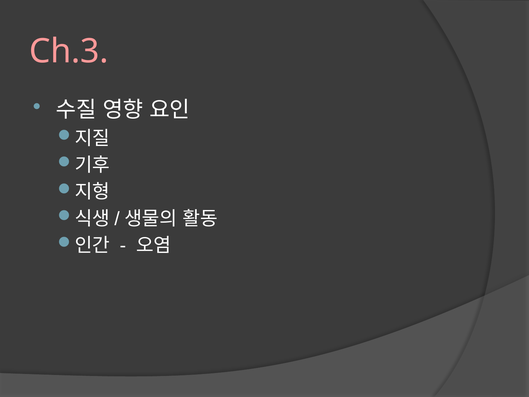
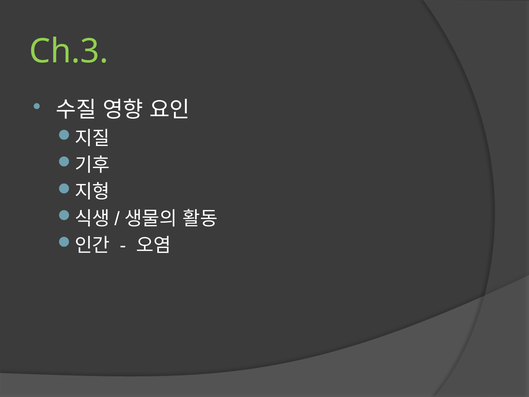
Ch.3 colour: pink -> light green
